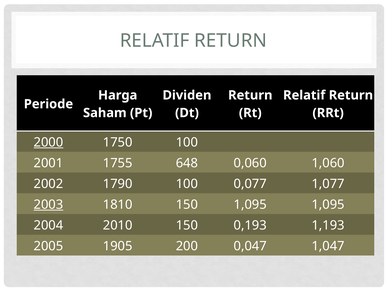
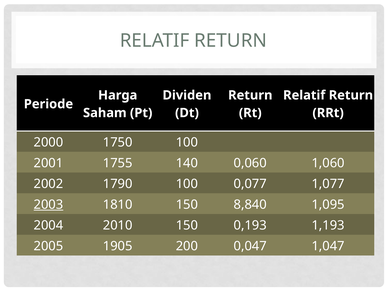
2000 underline: present -> none
648: 648 -> 140
150 1,095: 1,095 -> 8,840
